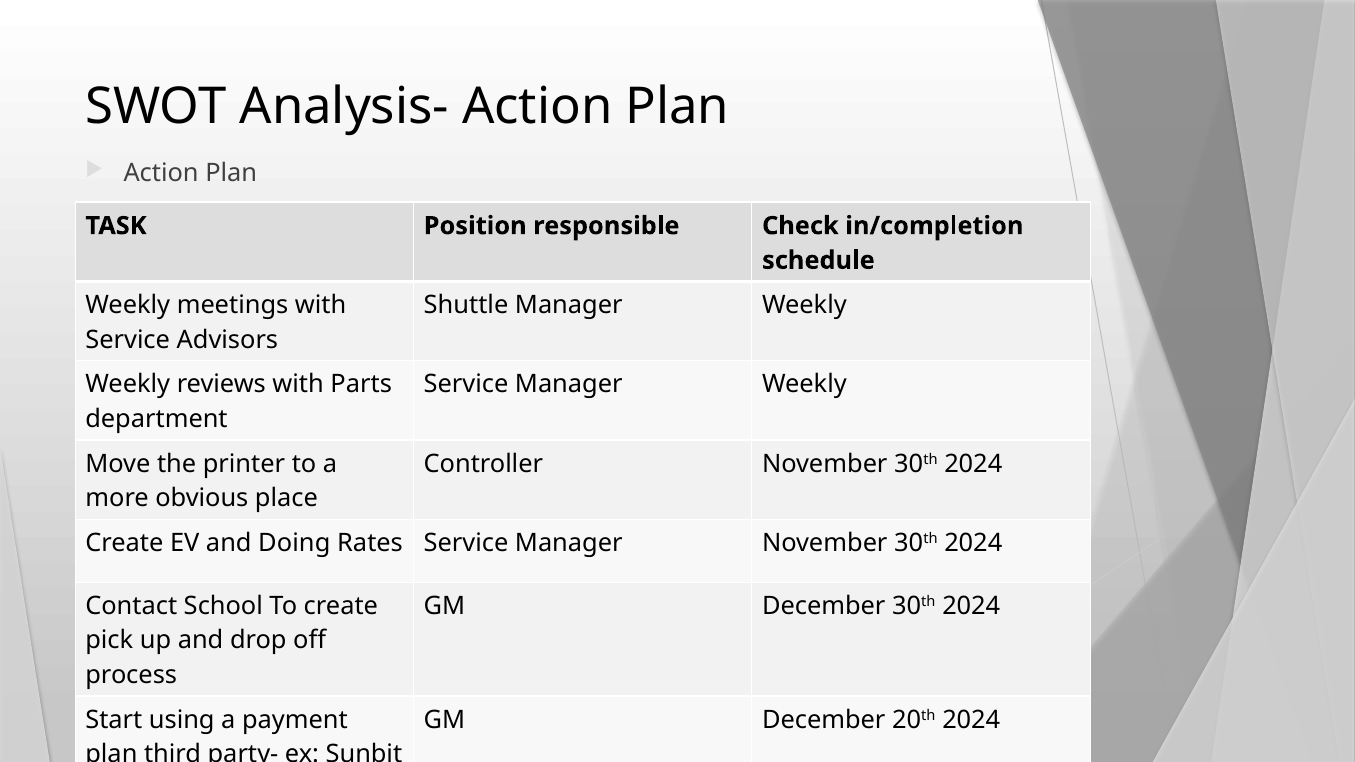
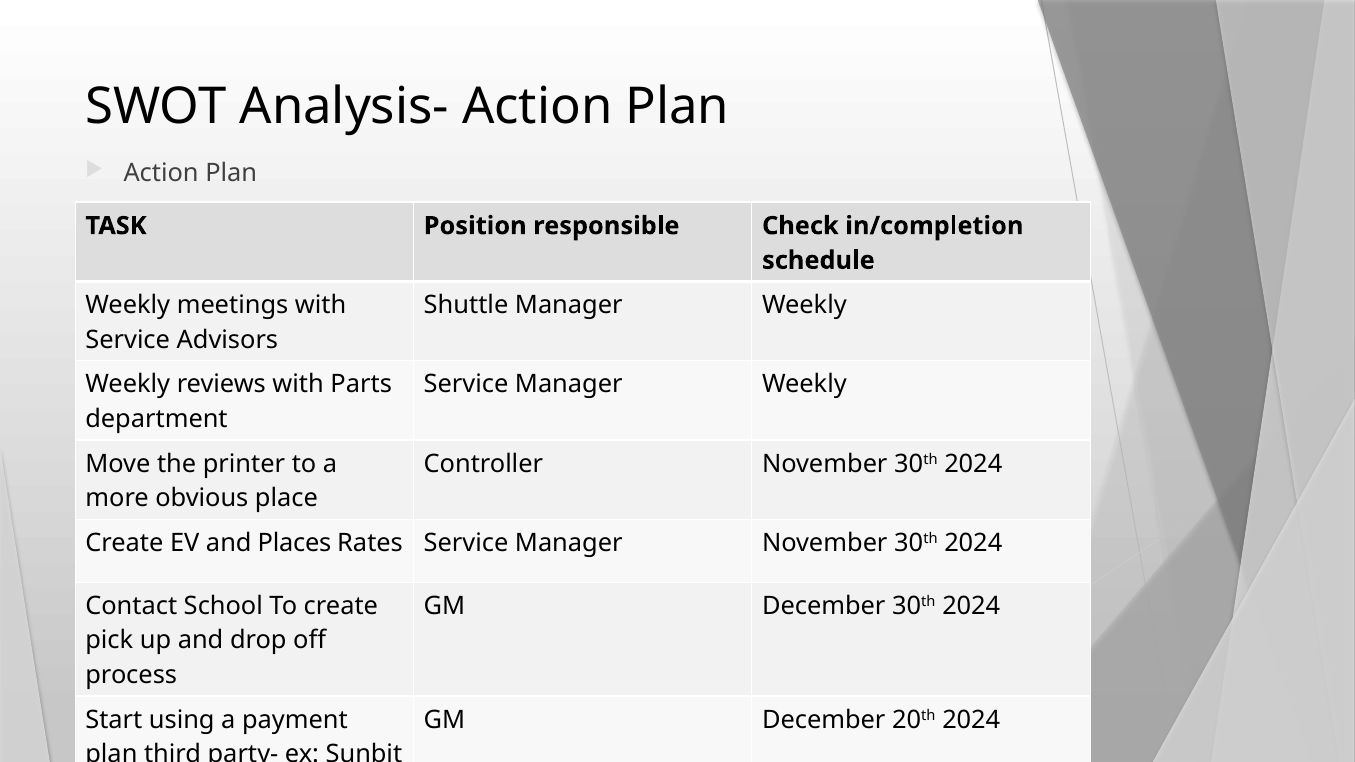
Doing: Doing -> Places
